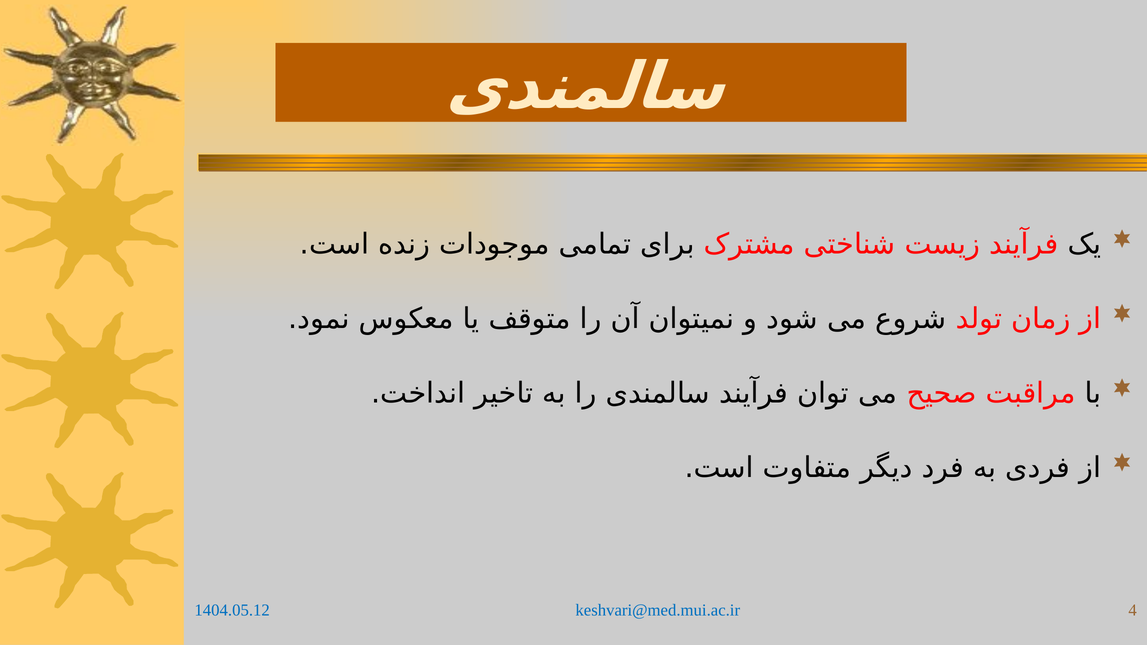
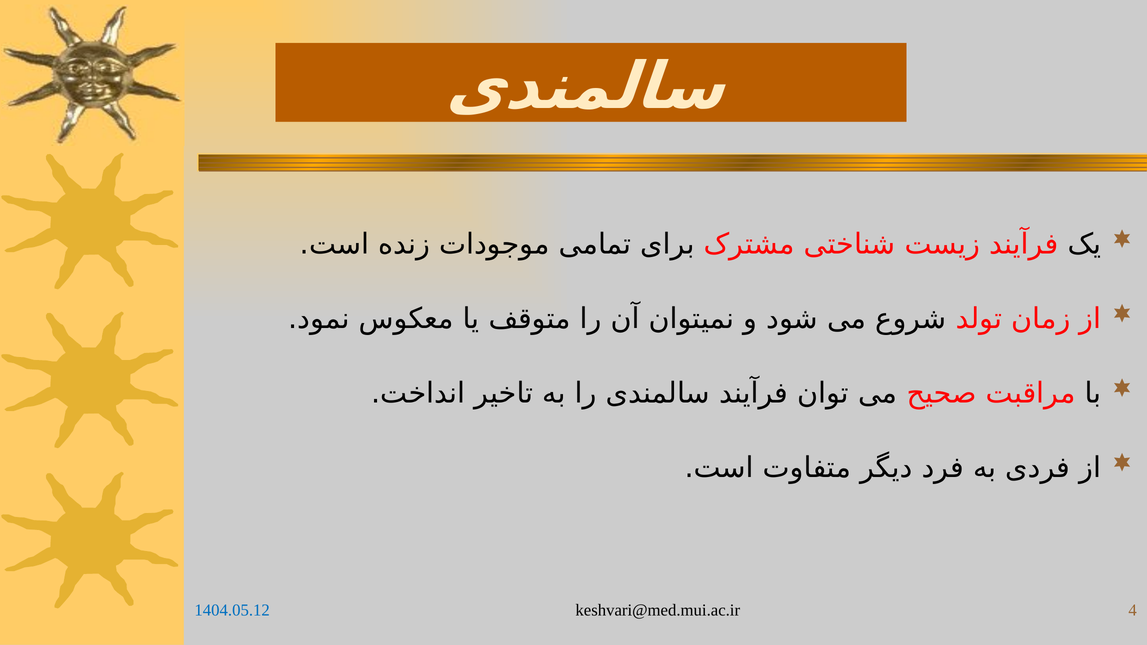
keshvari@med.mui.ac.ir colour: blue -> black
